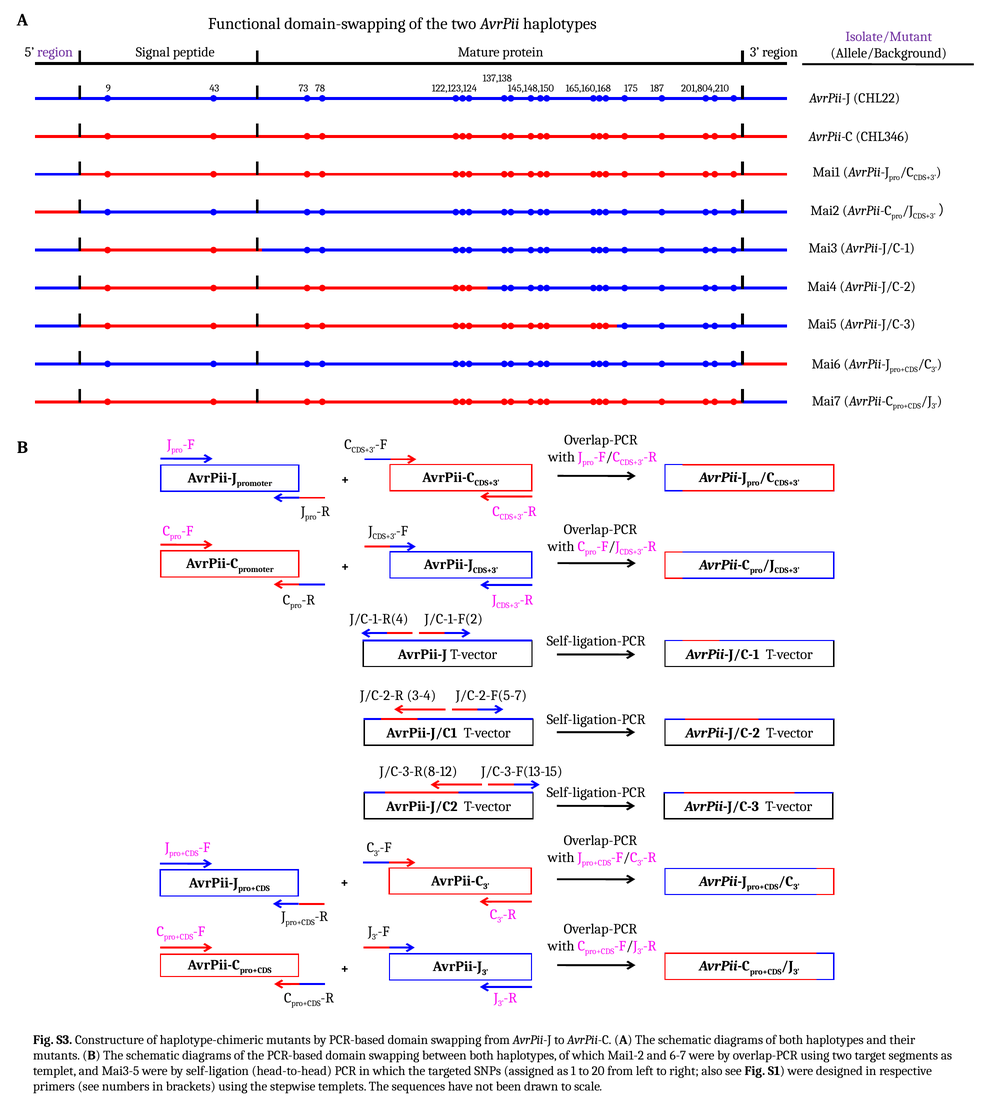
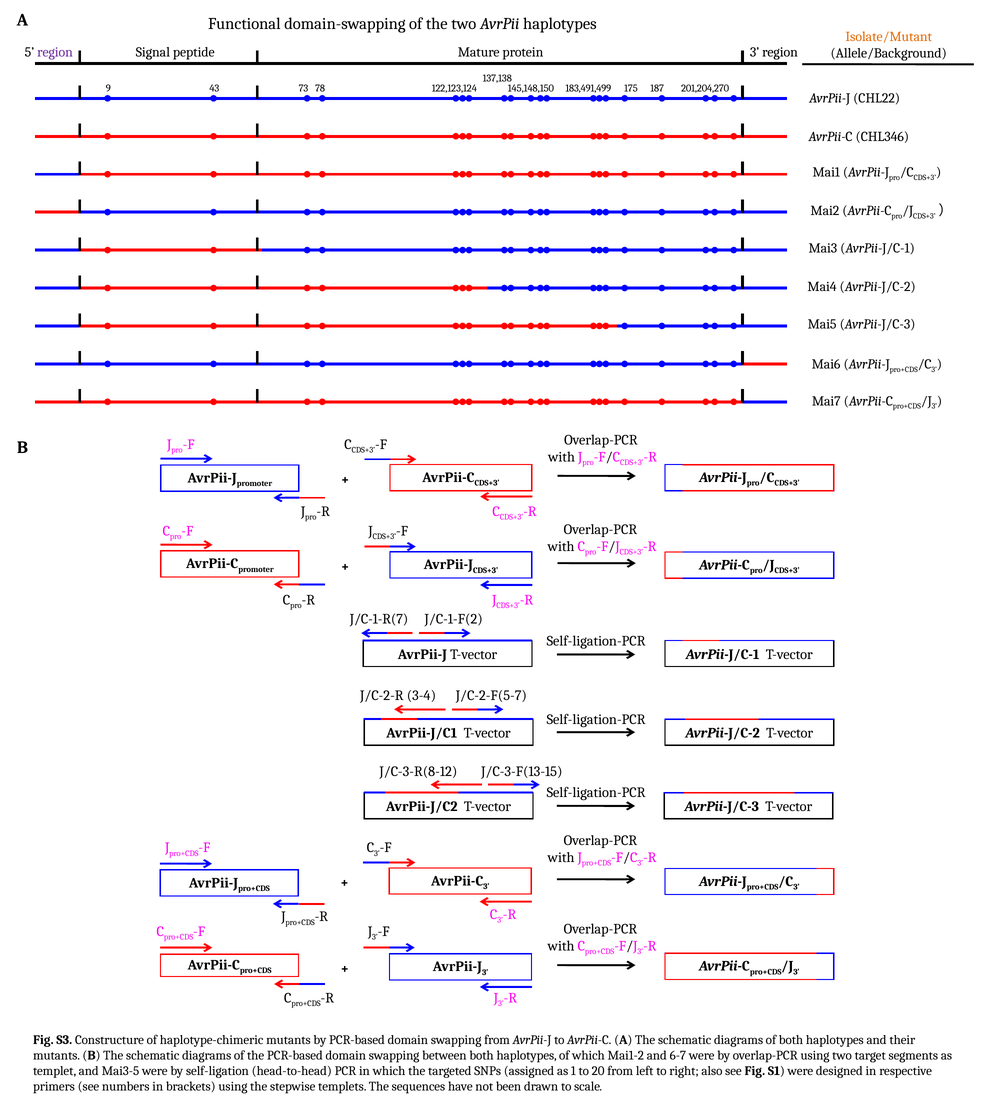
Isolate/Mutant colour: purple -> orange
165,160,168: 165,160,168 -> 183,491,499
201,804,210: 201,804,210 -> 201,204,270
J/C-1-R(4: J/C-1-R(4 -> J/C-1-R(7
